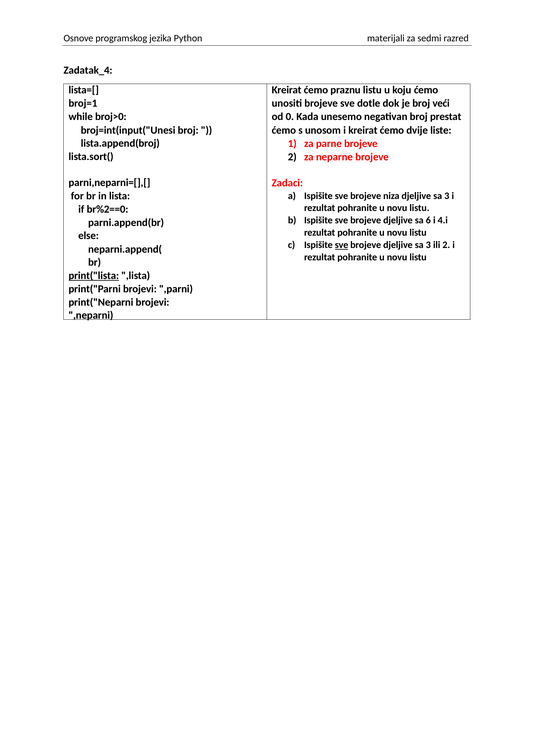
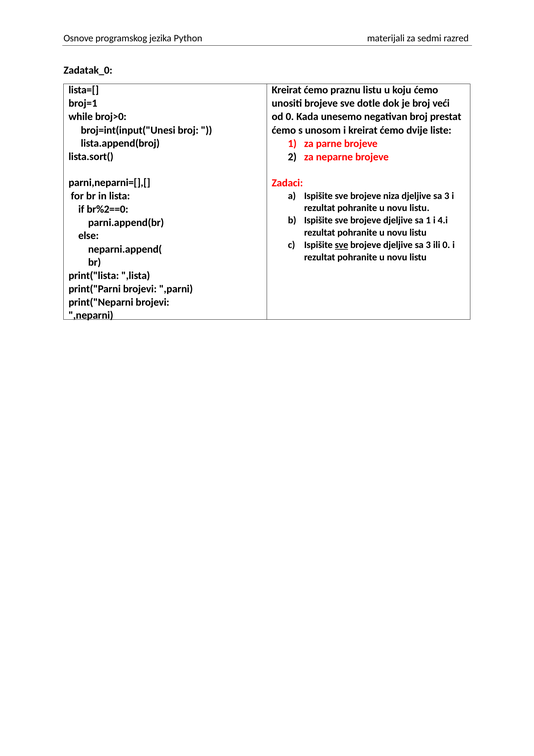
Zadatak_4: Zadatak_4 -> Zadatak_0
sa 6: 6 -> 1
ili 2: 2 -> 0
print("lista underline: present -> none
